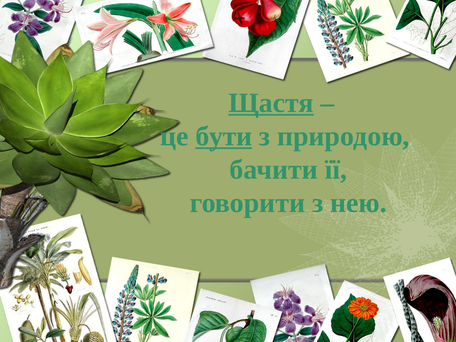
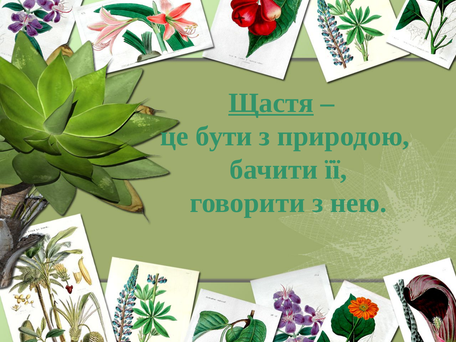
бути underline: present -> none
